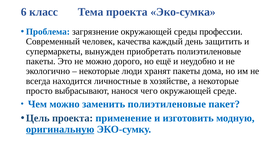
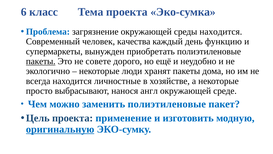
среды профессии: профессии -> находится
защитить: защитить -> функцию
пакеты at (41, 61) underline: none -> present
не можно: можно -> совете
чего: чего -> англ
